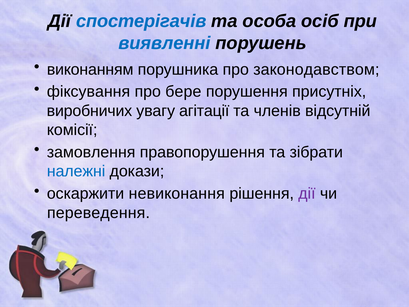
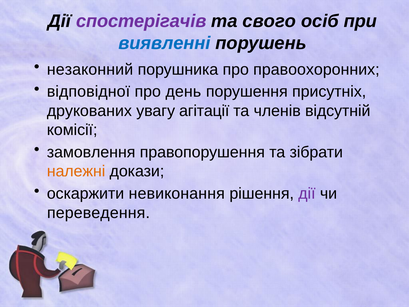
спостерігачів colour: blue -> purple
особа: особа -> свого
виконанням: виконанням -> незаконний
законодавством: законодавством -> правоохоронних
фіксування: фіксування -> відповідної
бере: бере -> день
виробничих: виробничих -> друкованих
належні colour: blue -> orange
